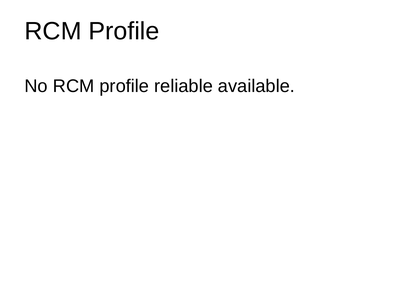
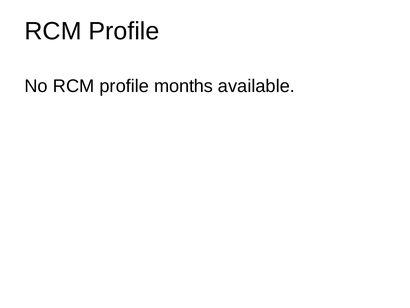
reliable: reliable -> months
